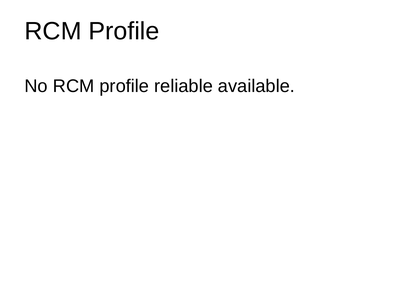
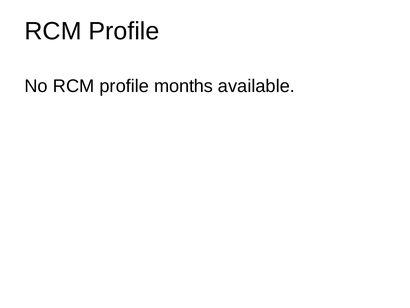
reliable: reliable -> months
